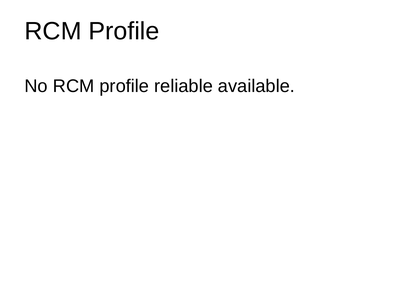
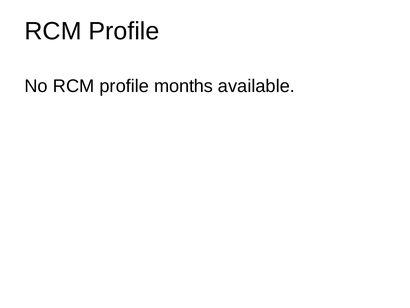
reliable: reliable -> months
